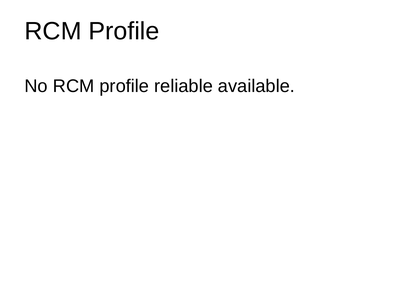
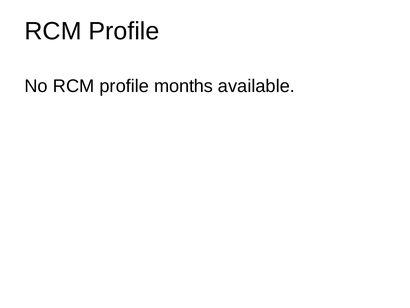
reliable: reliable -> months
